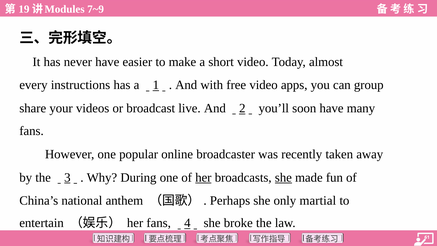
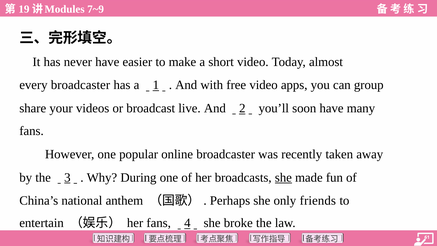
every instructions: instructions -> broadcaster
her at (203, 177) underline: present -> none
martial: martial -> friends
